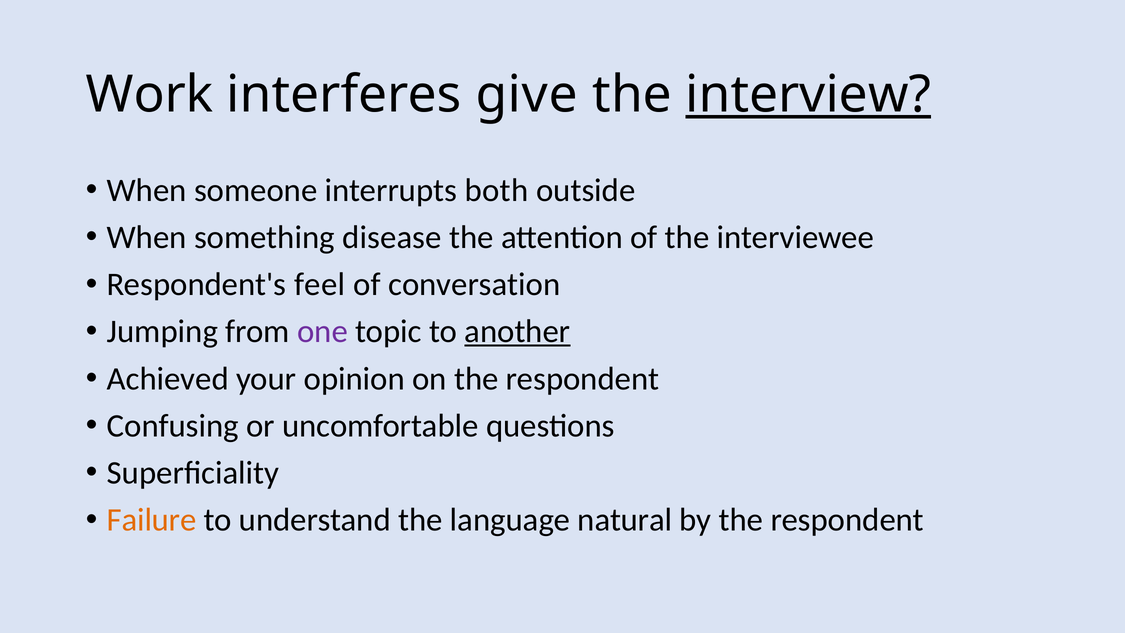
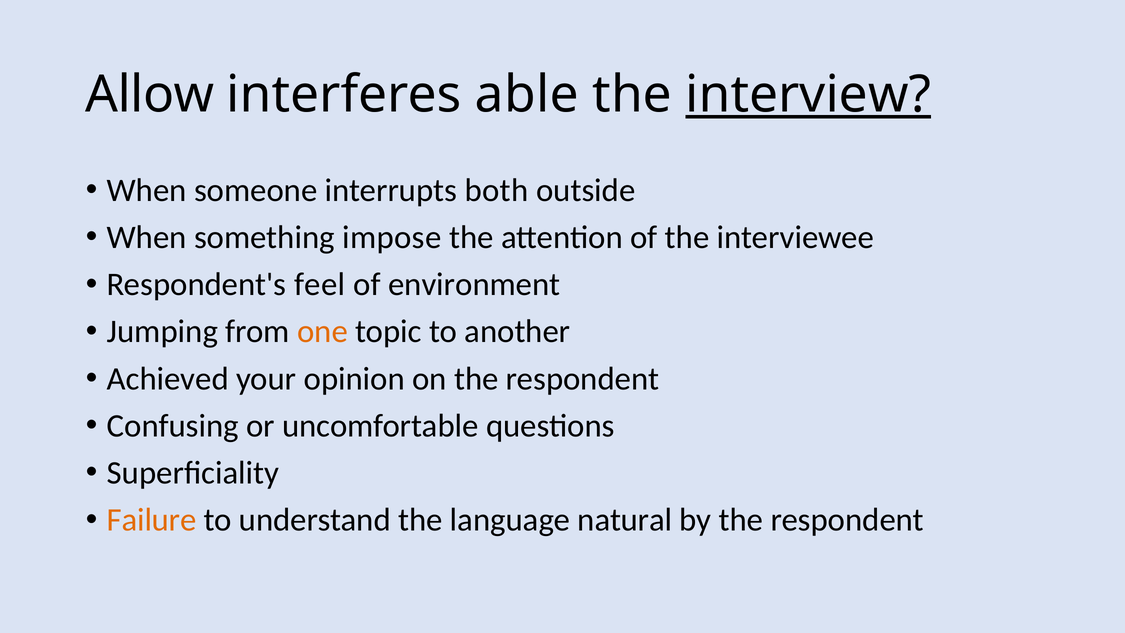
Work: Work -> Allow
give: give -> able
disease: disease -> impose
conversation: conversation -> environment
one colour: purple -> orange
another underline: present -> none
